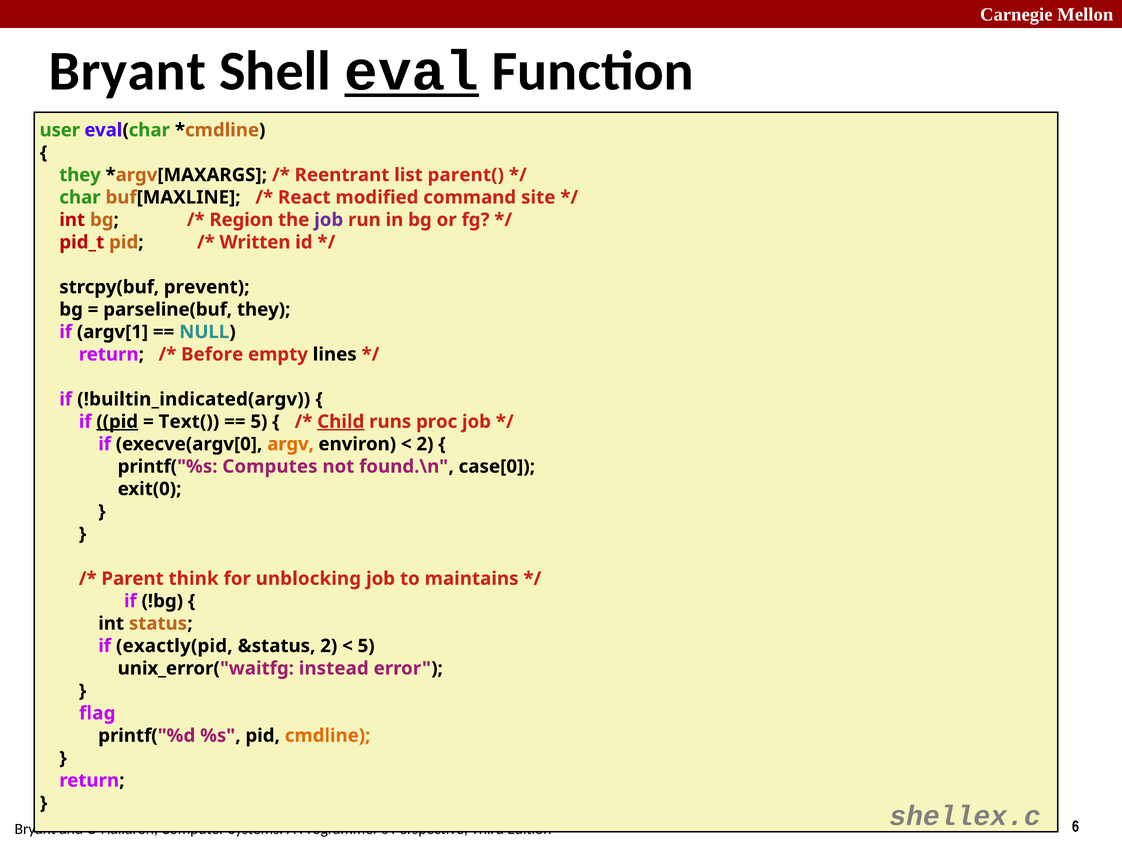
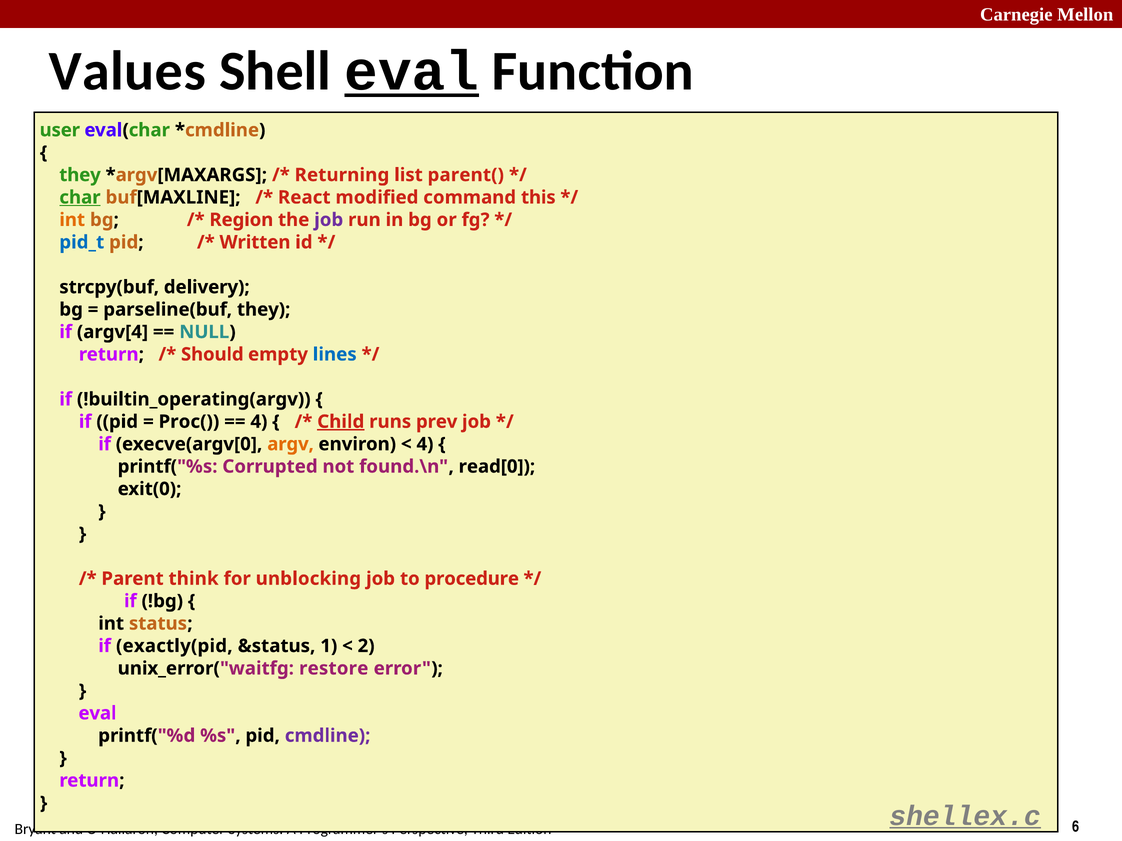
Bryant at (127, 71): Bryant -> Values
Reentrant: Reentrant -> Returning
char underline: none -> present
site: site -> this
int at (72, 220) colour: red -> orange
pid_t colour: red -> blue
prevent: prevent -> delivery
argv[1: argv[1 -> argv[4
Before: Before -> Should
lines colour: black -> blue
!builtin_indicated(argv: !builtin_indicated(argv -> !builtin_operating(argv
pid at (117, 422) underline: present -> none
Text(: Text( -> Proc(
5 at (259, 422): 5 -> 4
proc: proc -> prev
2 at (425, 444): 2 -> 4
Computes: Computes -> Corrupted
case[0: case[0 -> read[0
maintains: maintains -> procedure
&status 2: 2 -> 1
5 at (366, 646): 5 -> 2
instead: instead -> restore
flag at (97, 714): flag -> eval
cmdline colour: orange -> purple
shellex.c underline: none -> present
